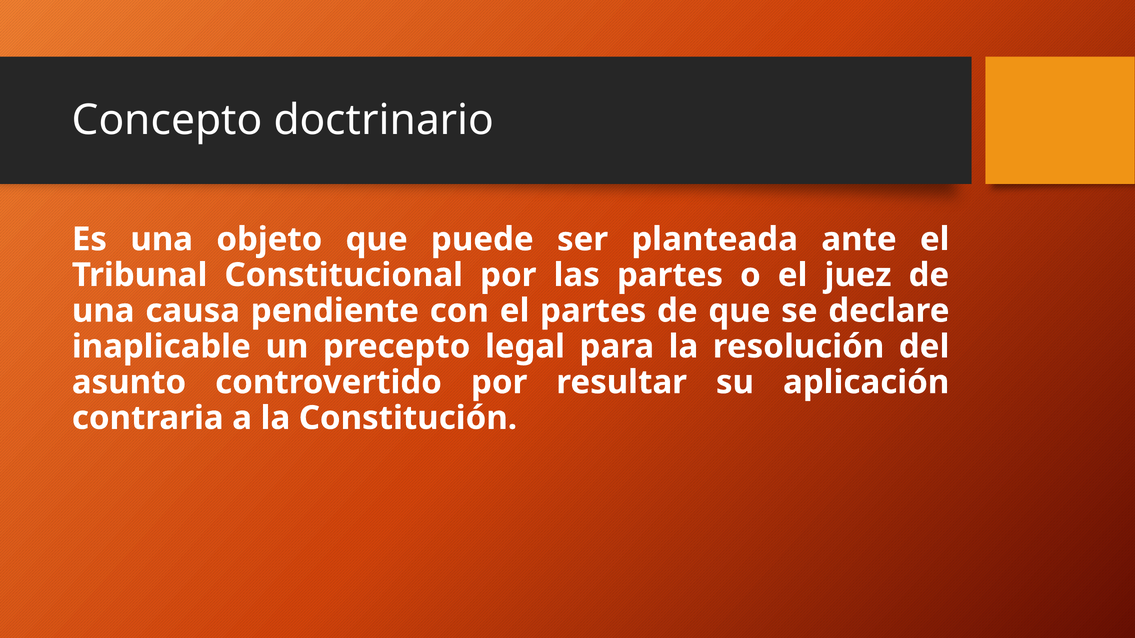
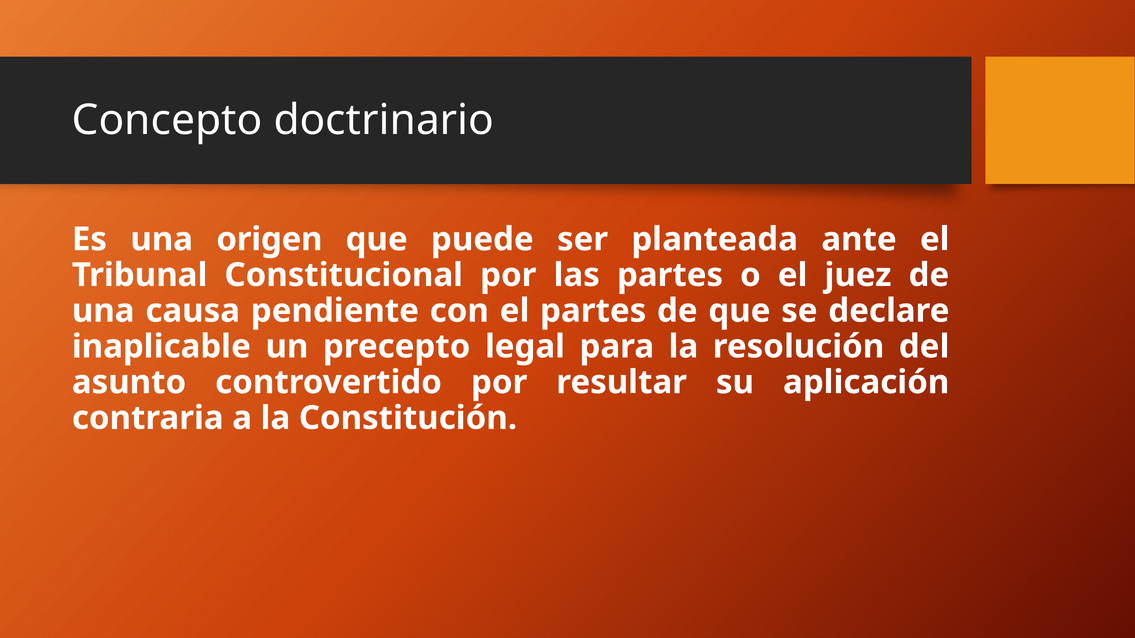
objeto: objeto -> origen
